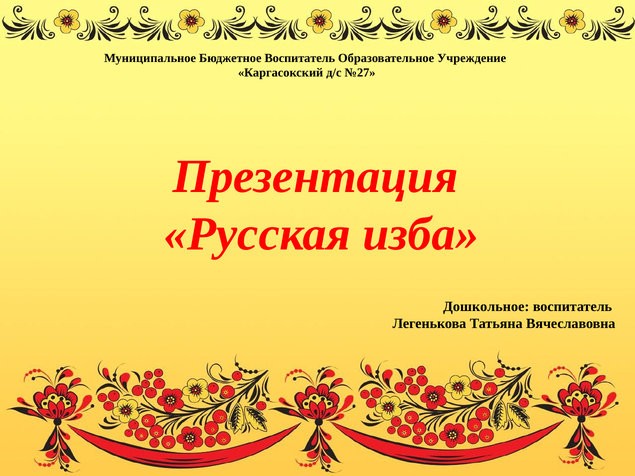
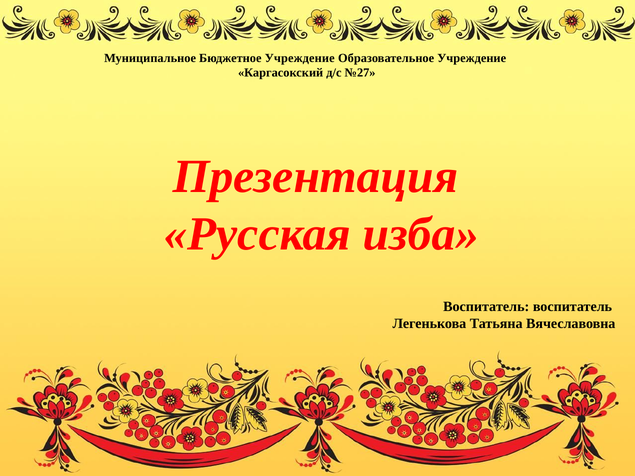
Бюджетное Воспитатель: Воспитатель -> Учреждение
Дошкольное at (486, 307): Дошкольное -> Воспитатель
